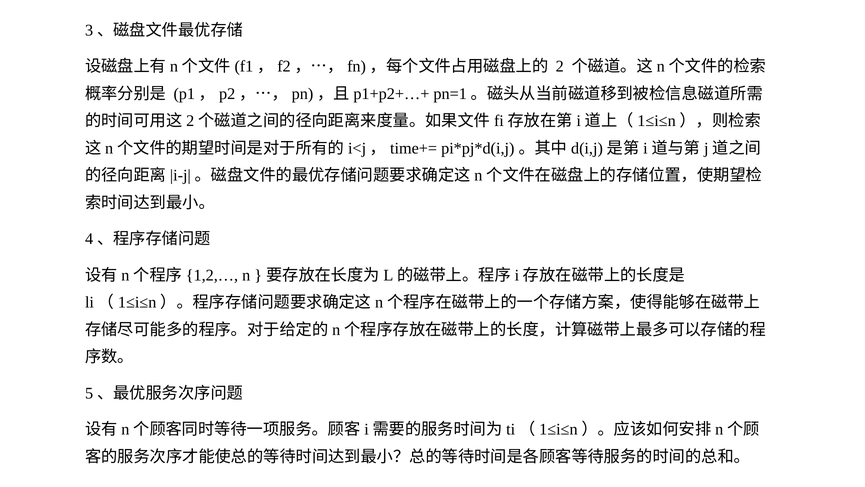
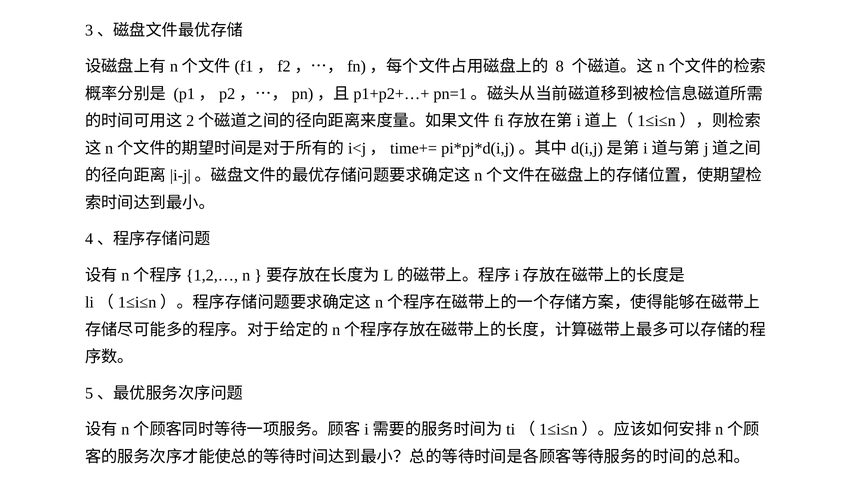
2: 2 -> 8
